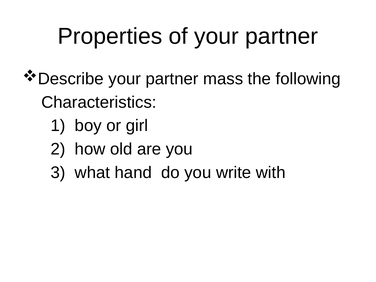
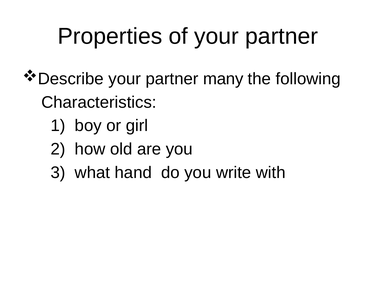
mass: mass -> many
